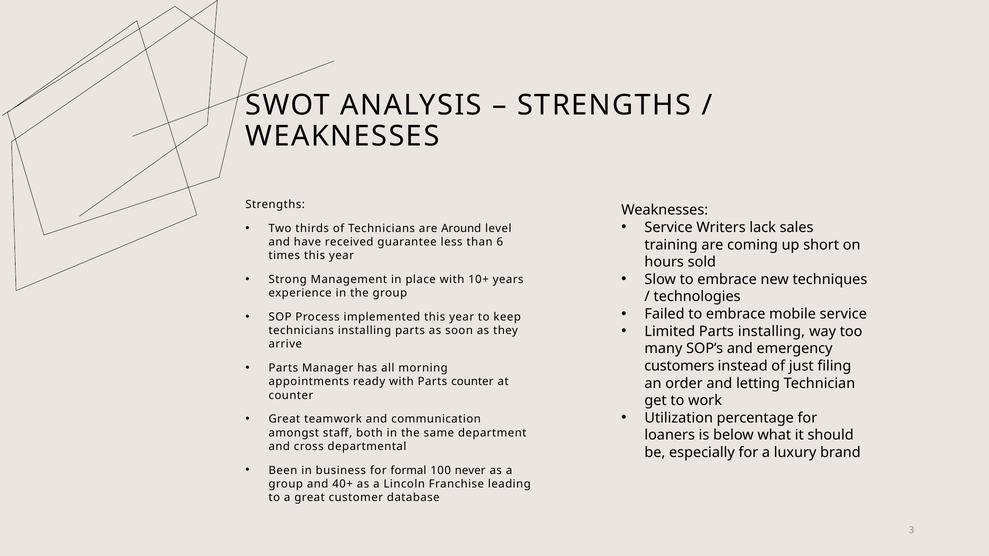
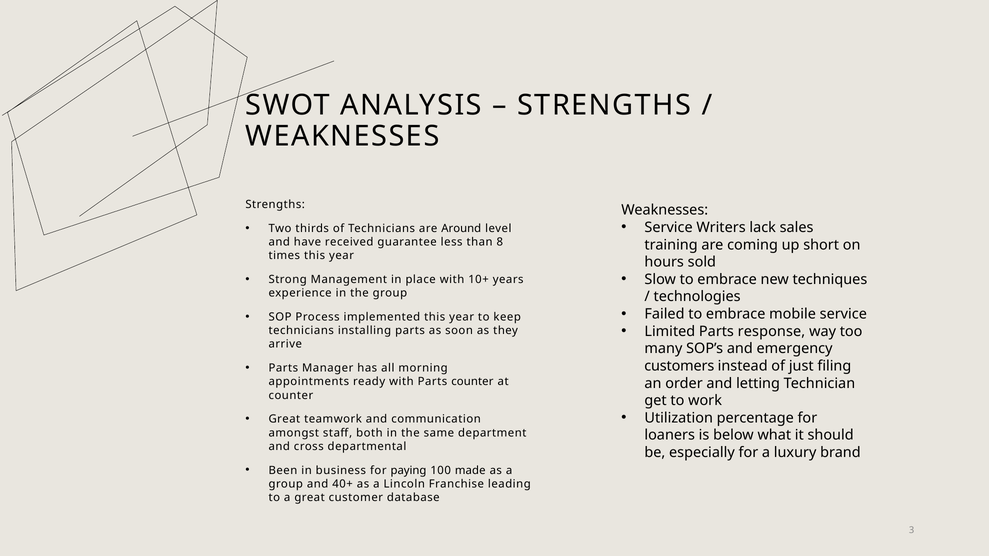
6: 6 -> 8
Parts installing: installing -> response
formal: formal -> paying
never: never -> made
